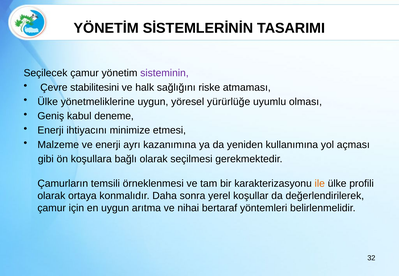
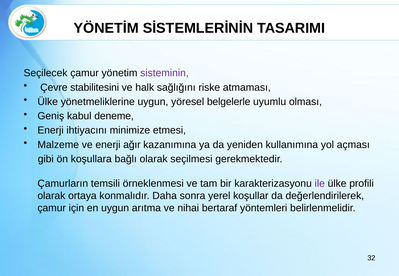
yürürlüğe: yürürlüğe -> belgelerle
ayrı: ayrı -> ağır
ile colour: orange -> purple
